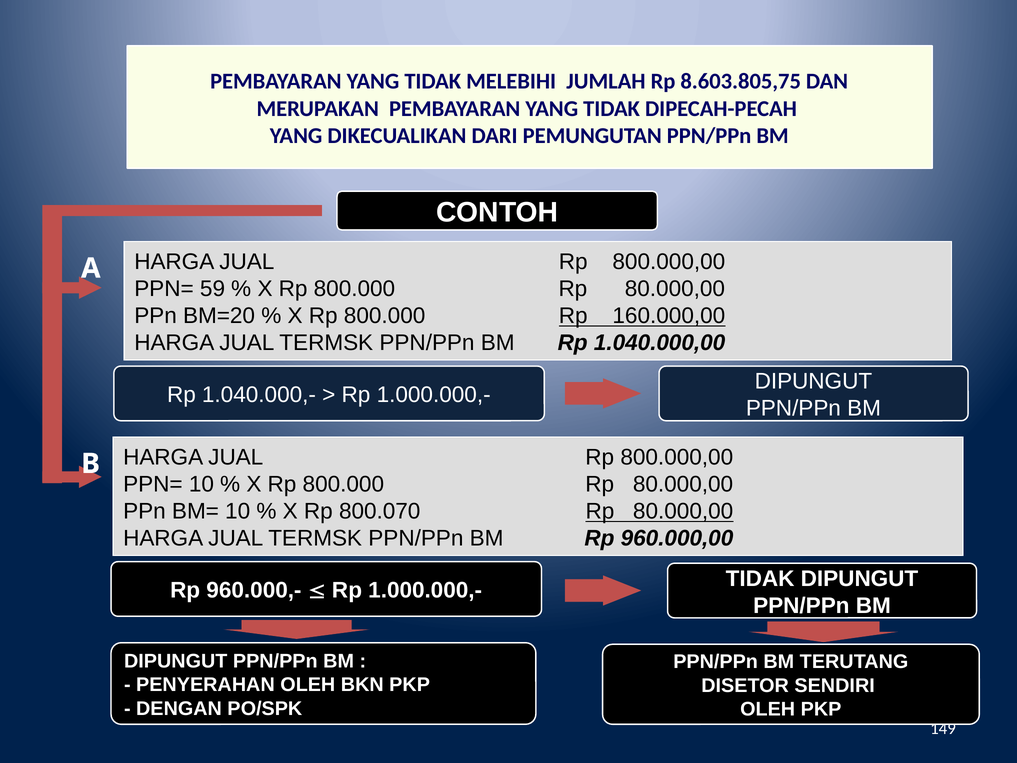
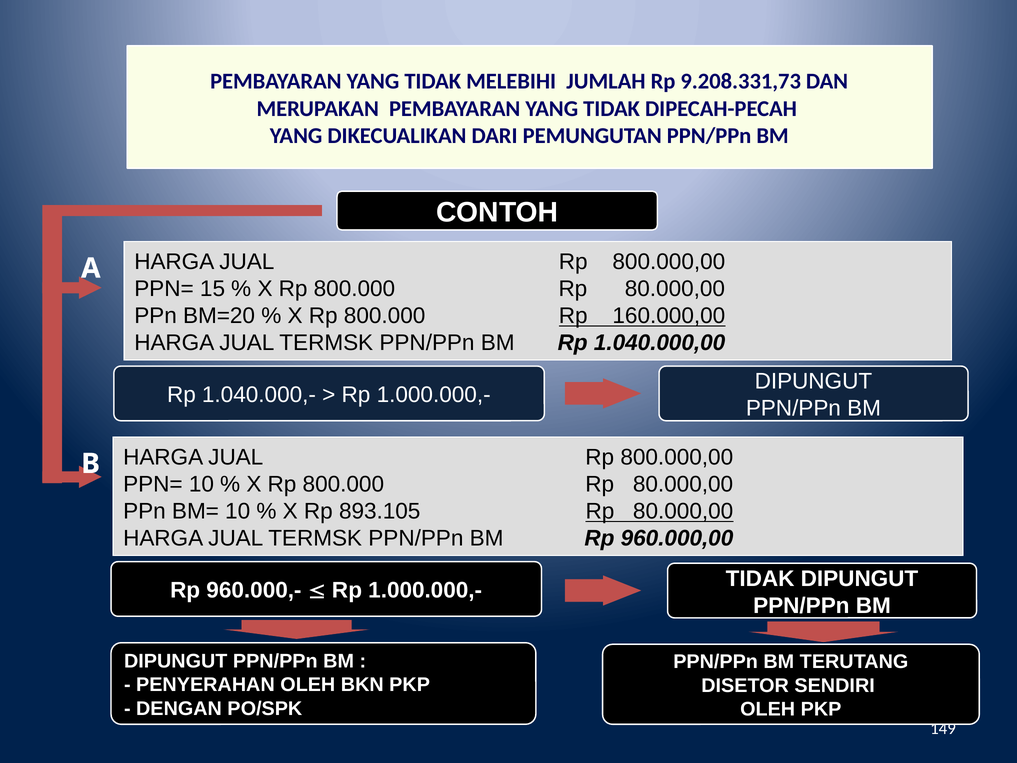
8.603.805,75: 8.603.805,75 -> 9.208.331,73
59: 59 -> 15
800.070: 800.070 -> 893.105
